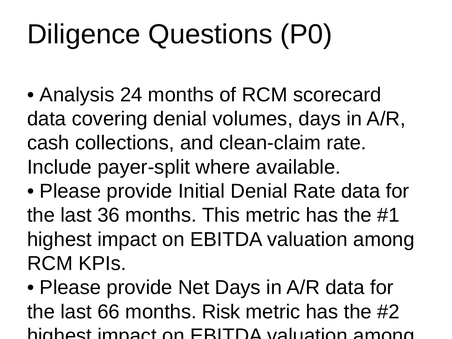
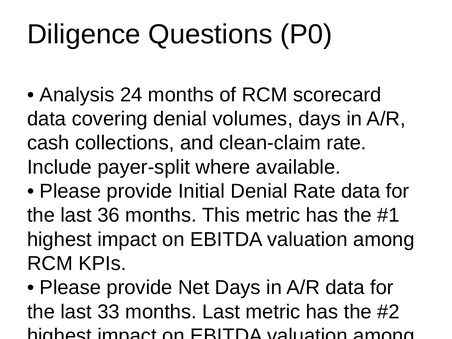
66: 66 -> 33
months Risk: Risk -> Last
